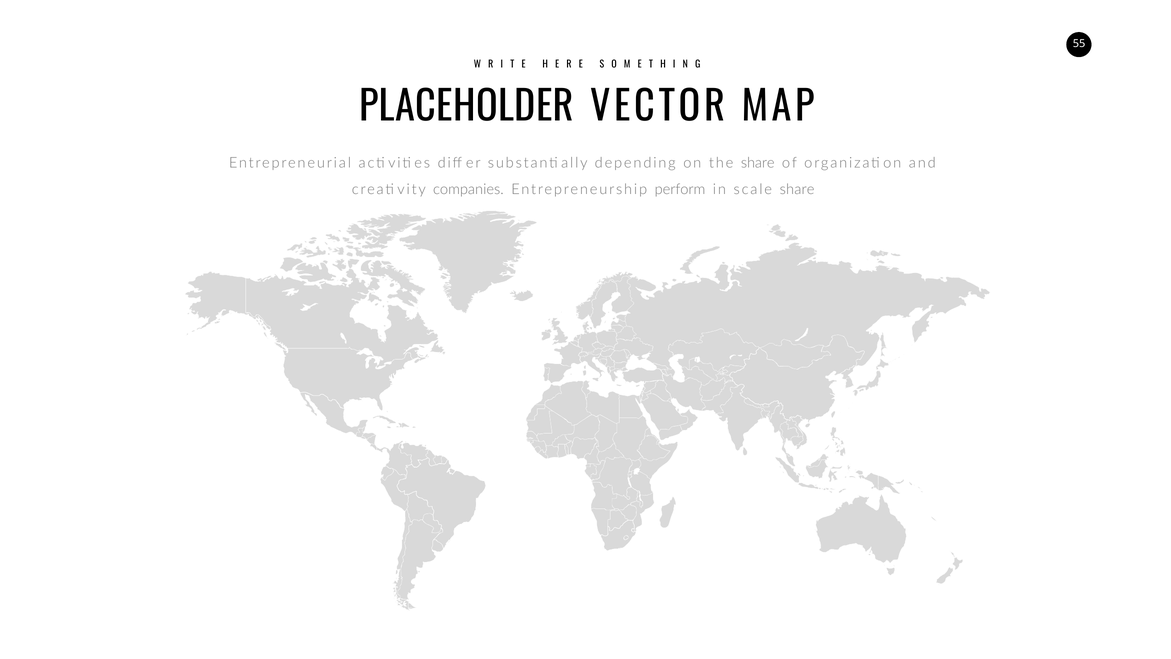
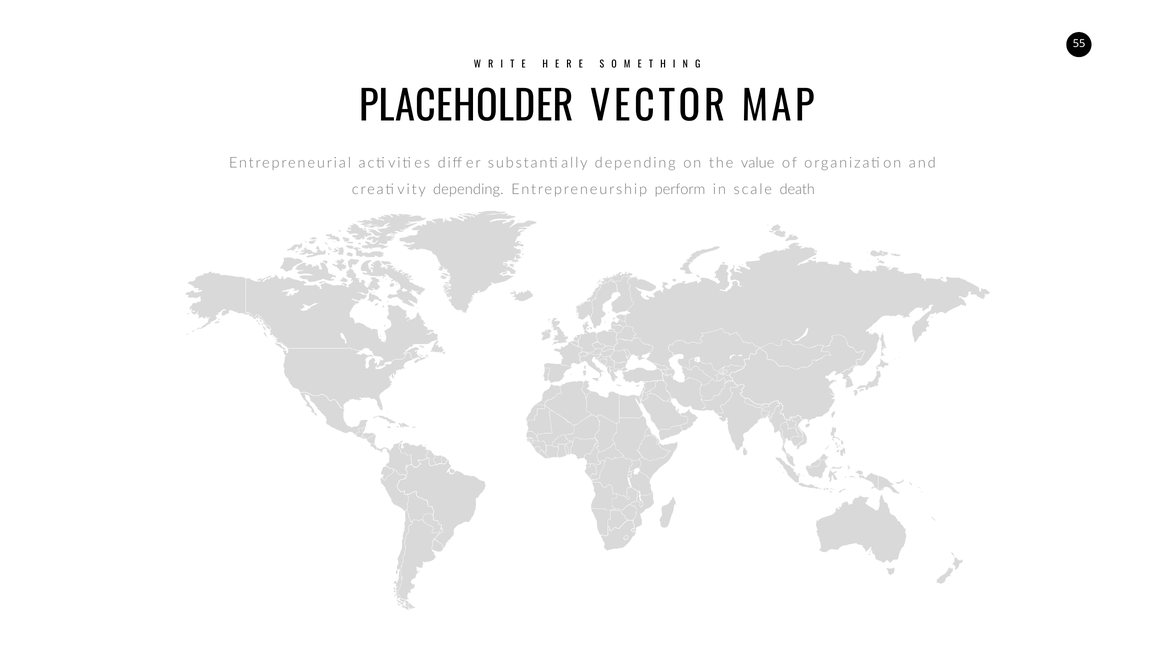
the share: share -> value
creativity companies: companies -> depending
scale share: share -> death
